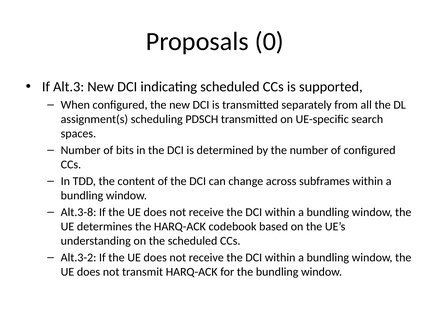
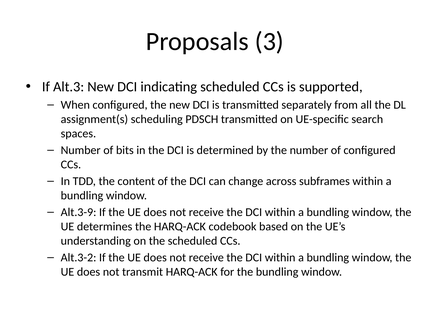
0: 0 -> 3
Alt.3-8: Alt.3-8 -> Alt.3-9
